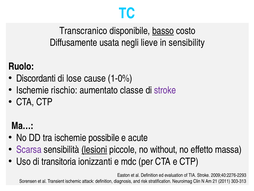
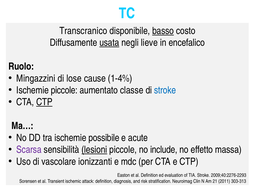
usata underline: none -> present
sensibility: sensibility -> encefalico
Discordanti: Discordanti -> Mingazzini
1-0%: 1-0% -> 1-4%
Ischemie rischio: rischio -> piccole
stroke at (165, 90) colour: purple -> blue
CTP at (44, 102) underline: none -> present
without: without -> include
transitoria: transitoria -> vascolare
